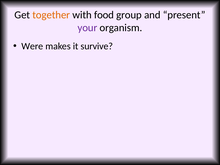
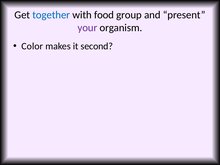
together colour: orange -> blue
Were: Were -> Color
survive: survive -> second
